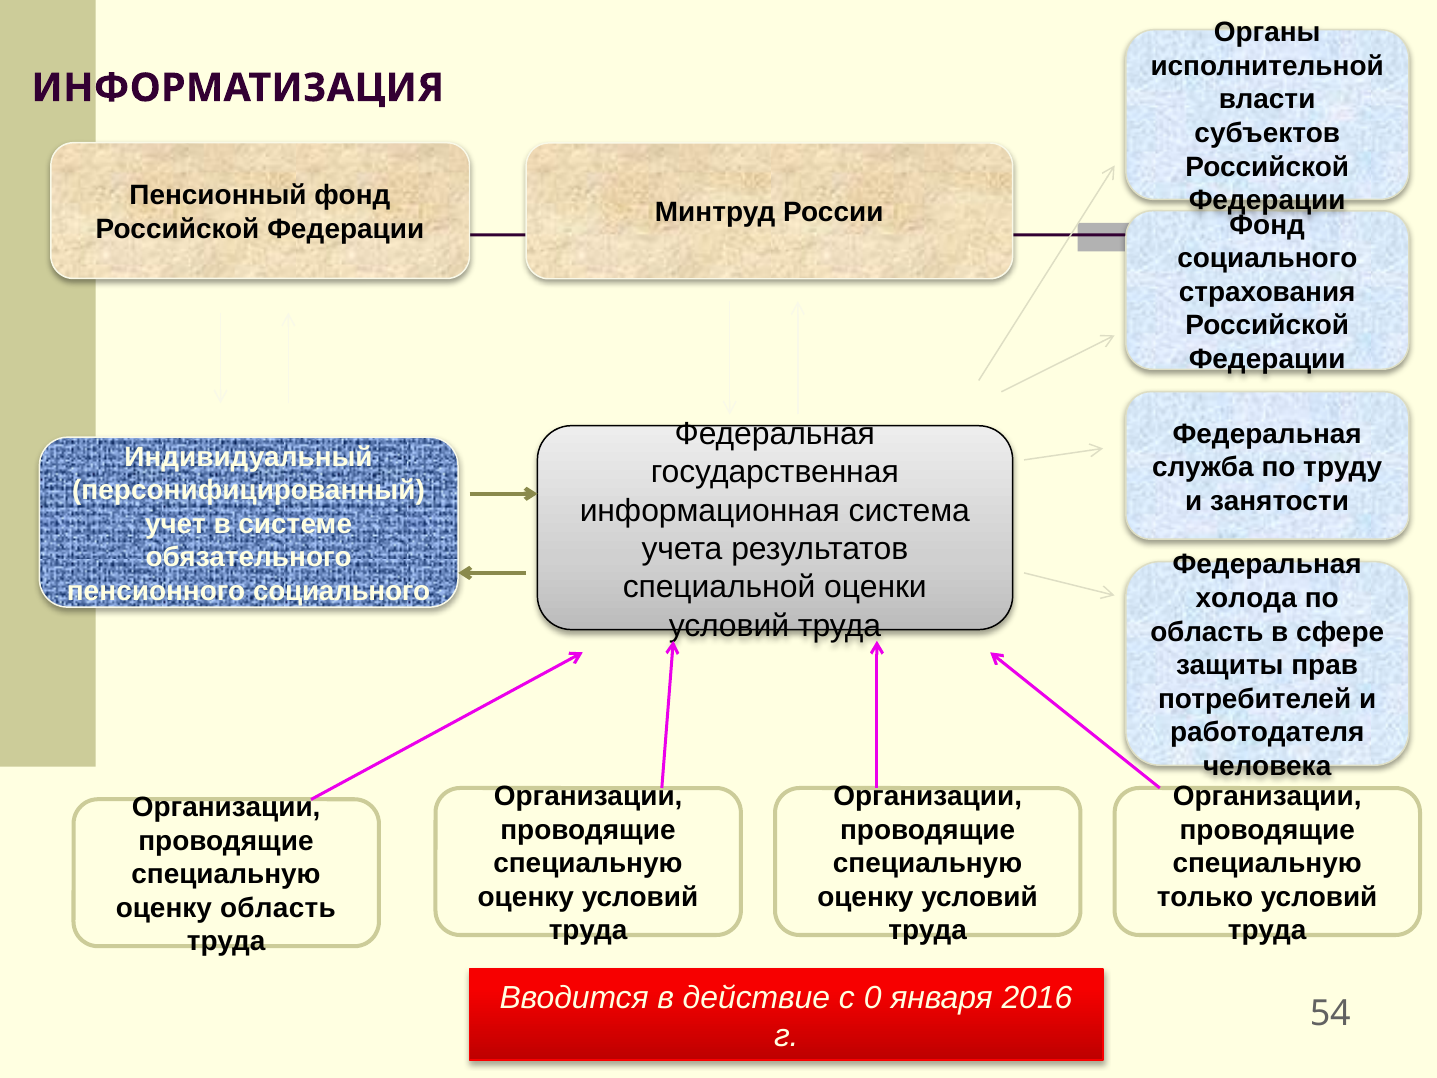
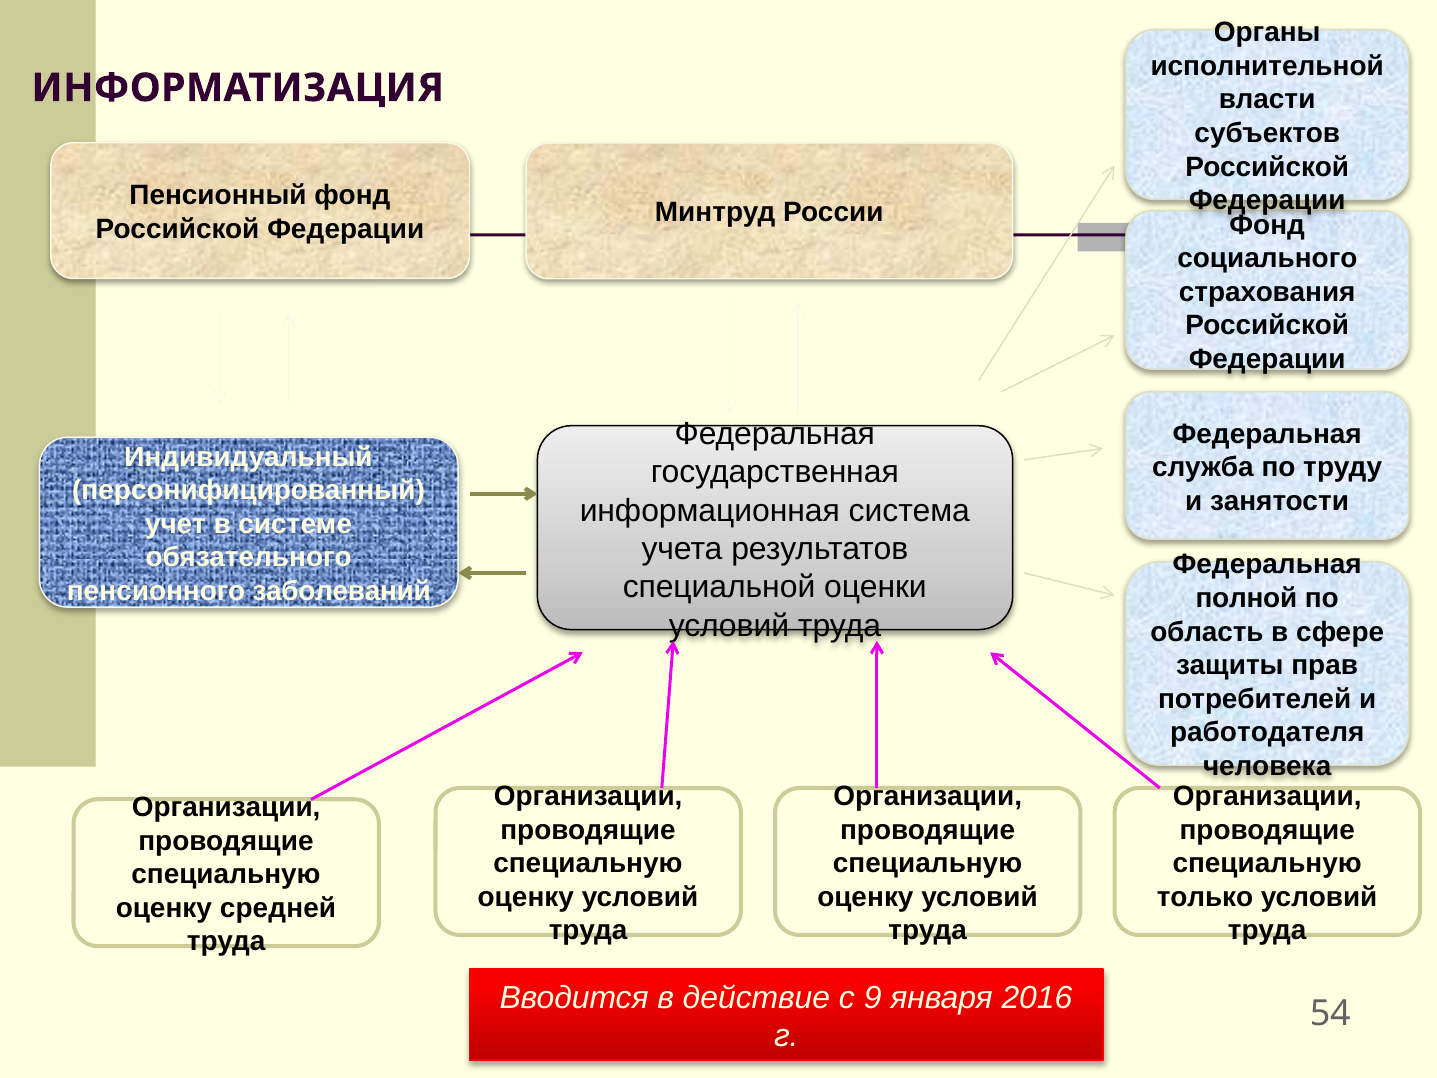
пенсионного социального: социального -> заболеваний
холода: холода -> полной
оценку область: область -> средней
0: 0 -> 9
